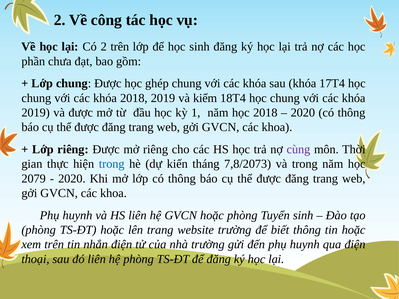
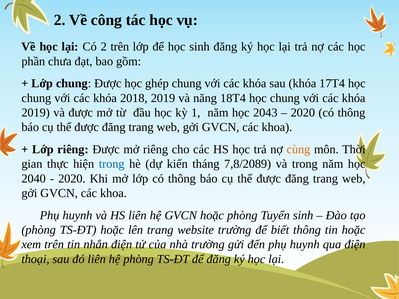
kiểm: kiểm -> năng
học 2018: 2018 -> 2043
cùng colour: purple -> orange
7,8/2073: 7,8/2073 -> 7,8/2089
2079: 2079 -> 2040
